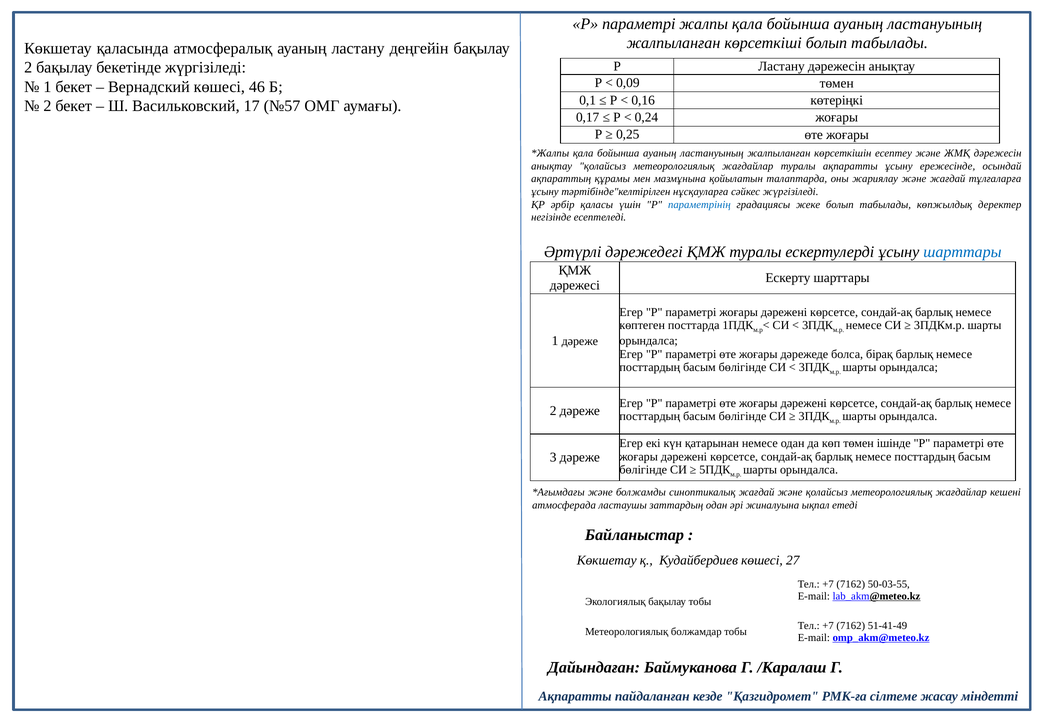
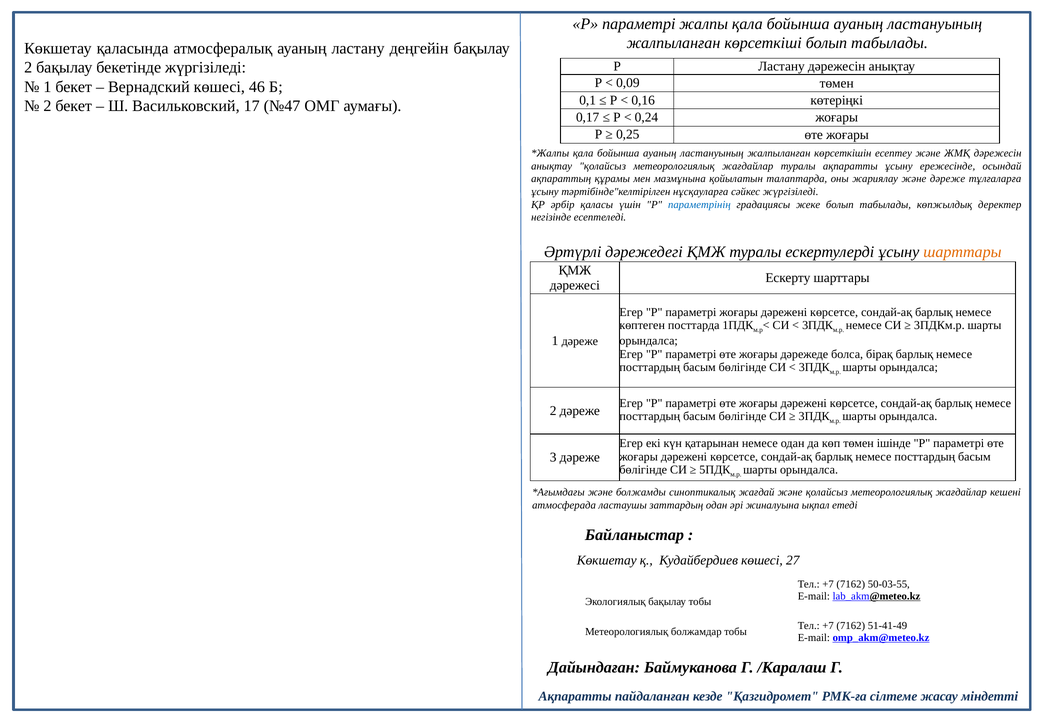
№57: №57 -> №47
және жағдай: жағдай -> дәреже
шарттары at (962, 252) colour: blue -> orange
